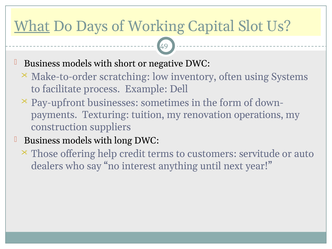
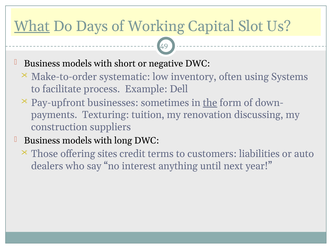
scratching: scratching -> systematic
the underline: none -> present
renovation operations: operations -> discussing
help: help -> sites
servitude: servitude -> liabilities
